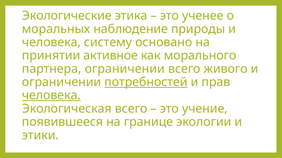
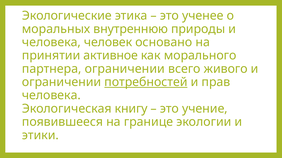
наблюдение: наблюдение -> внутреннюю
систему: систему -> человек
человека at (51, 96) underline: present -> none
Экологическая всего: всего -> книгу
